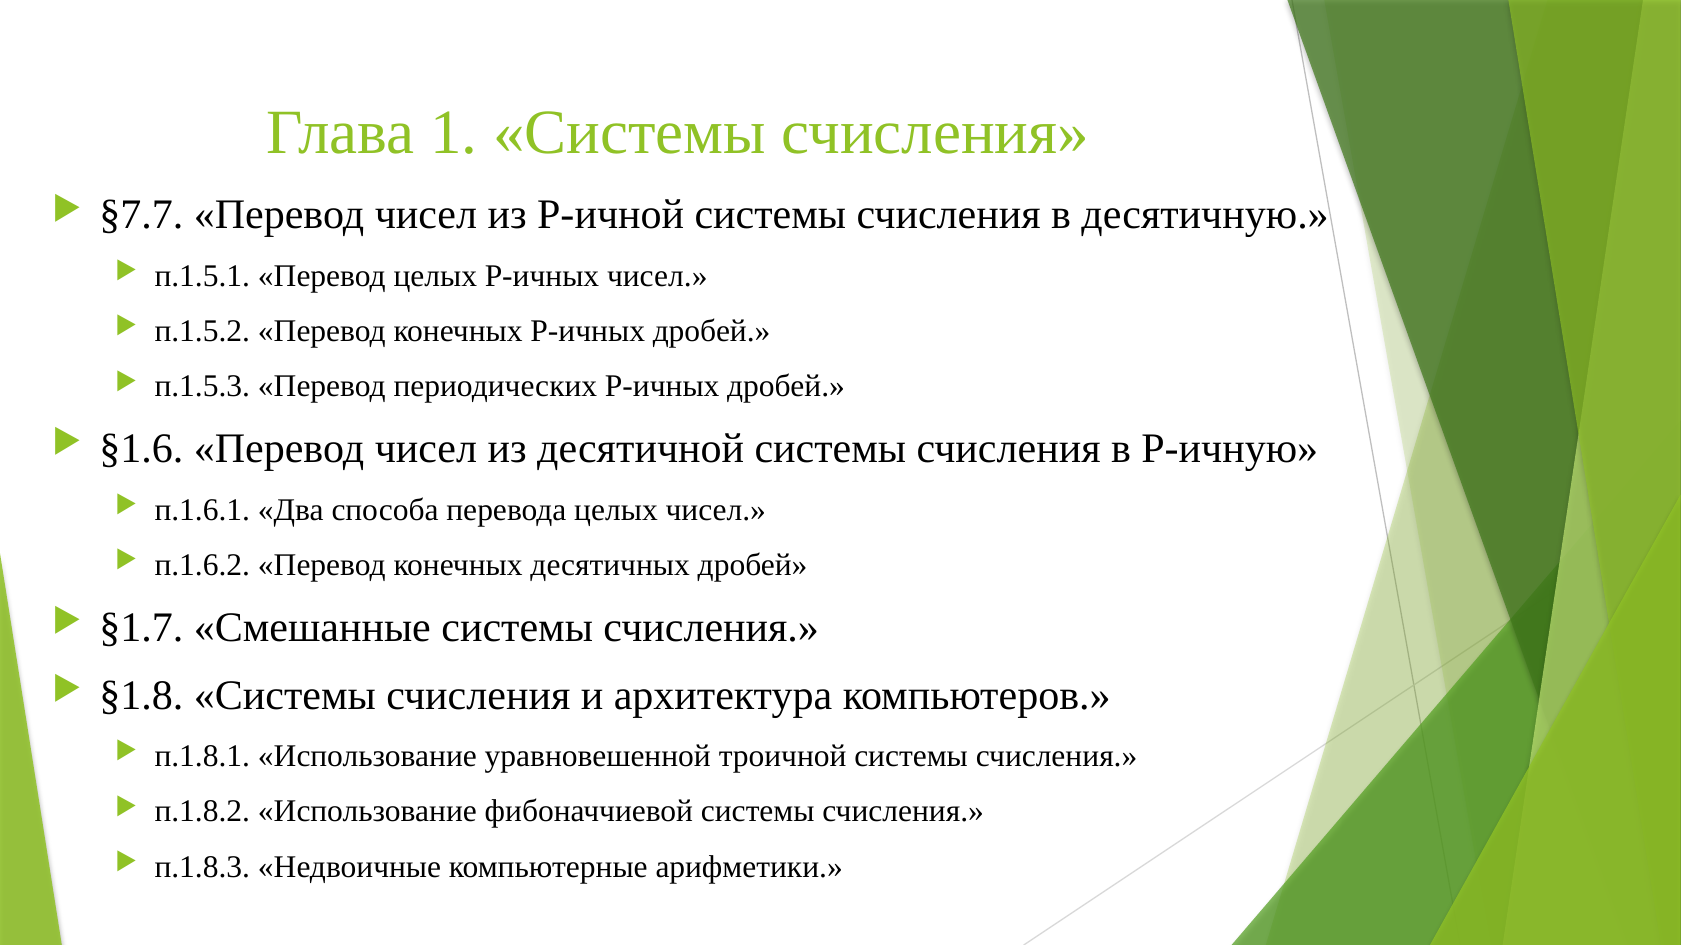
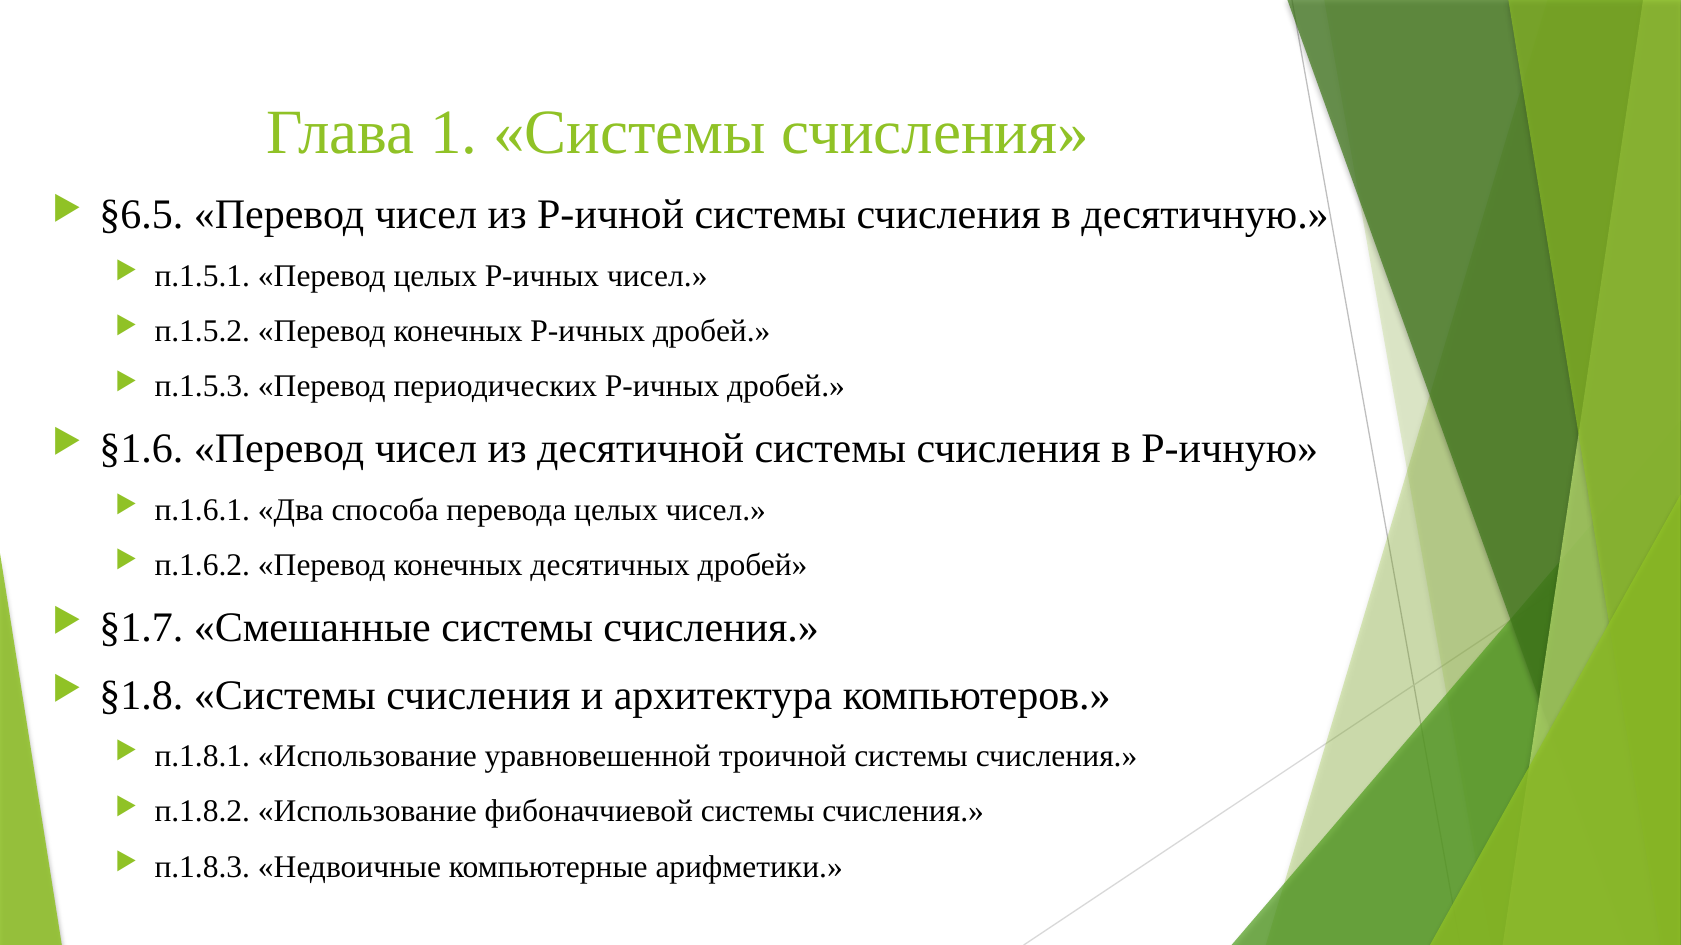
§7.7: §7.7 -> §6.5
